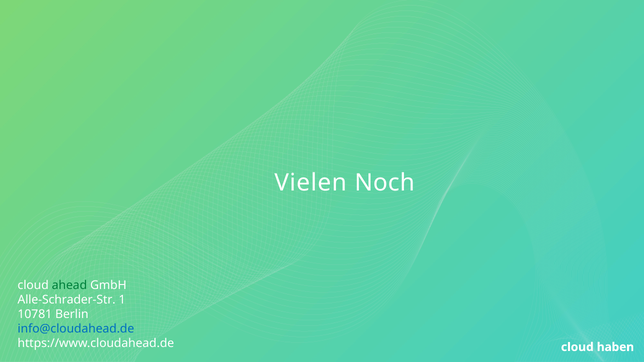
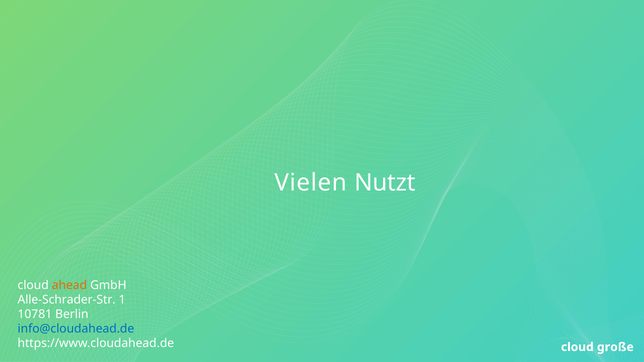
Noch: Noch -> Nutzt
ahead colour: green -> orange
haben: haben -> große
